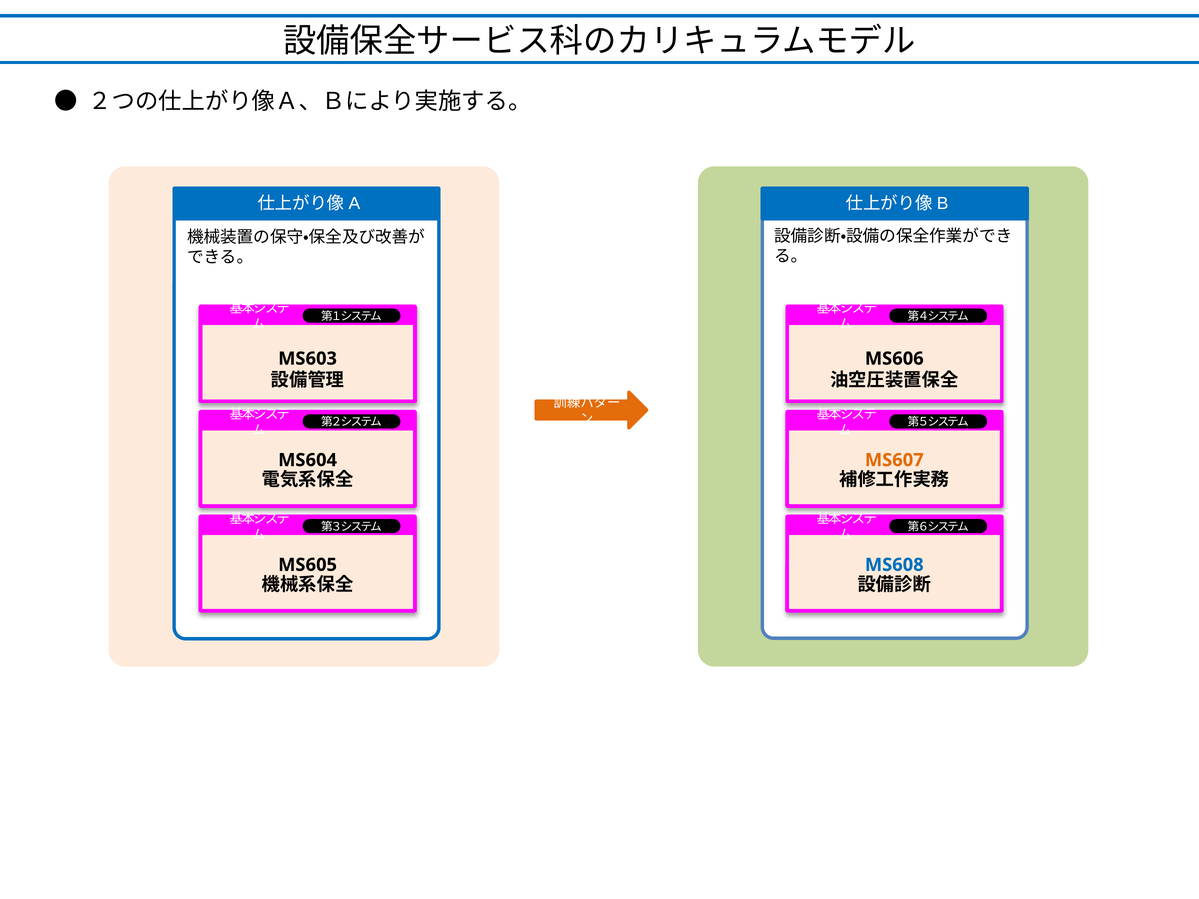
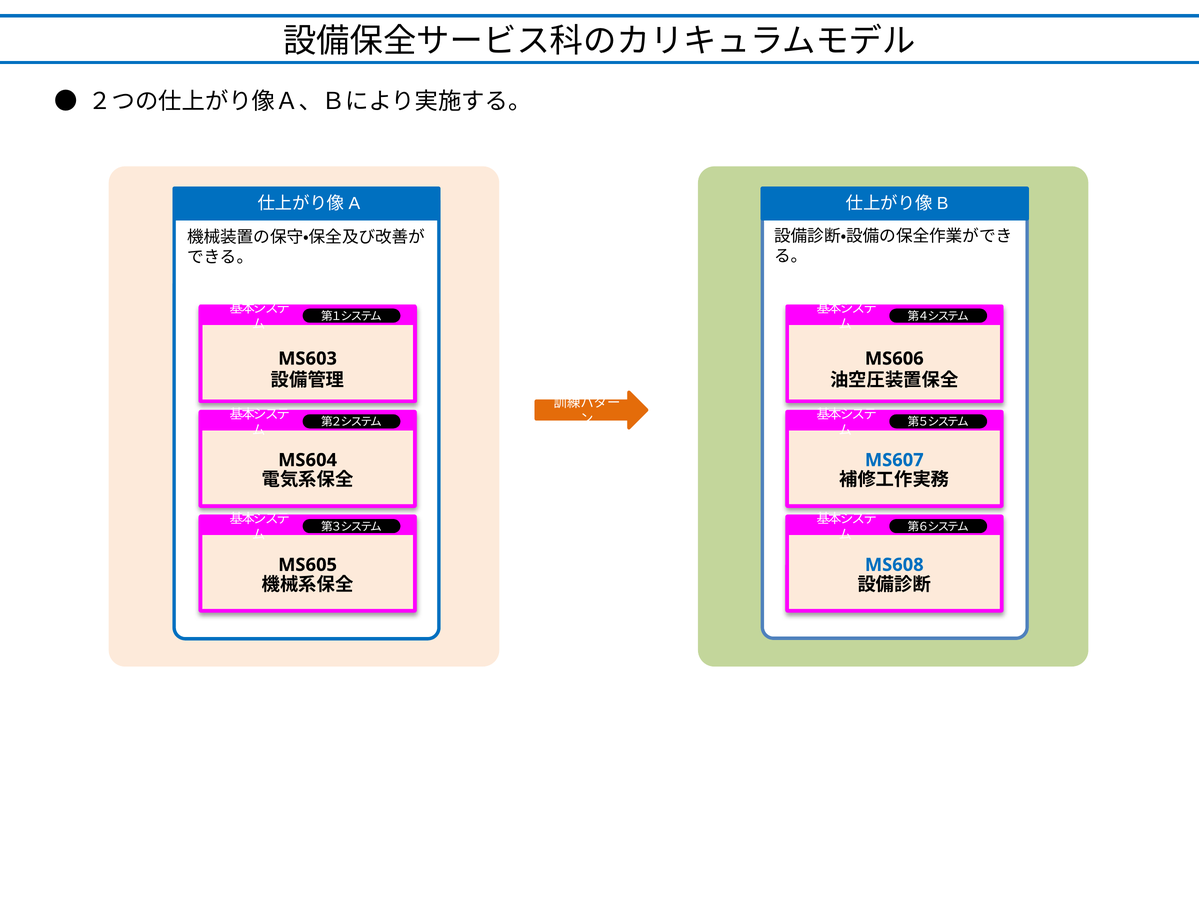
MS607 colour: orange -> blue
